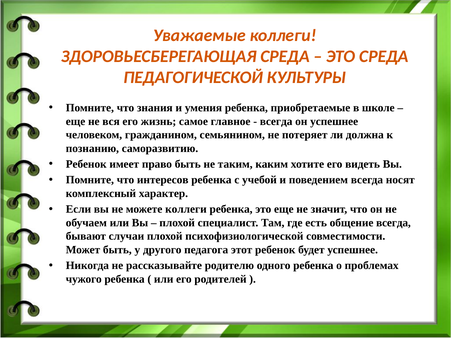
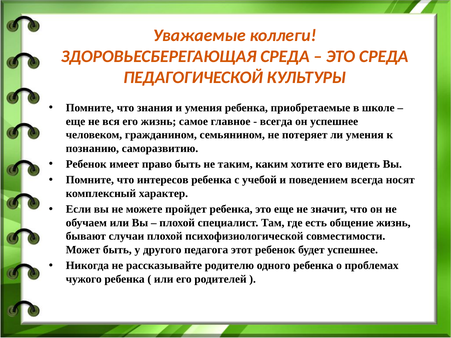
ли должна: должна -> умения
можете коллеги: коллеги -> пройдет
общение всегда: всегда -> жизнь
